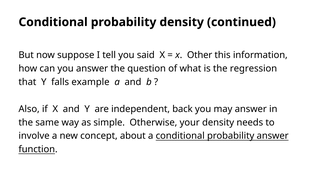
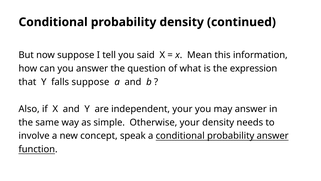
Other: Other -> Mean
regression: regression -> expression
falls example: example -> suppose
independent back: back -> your
about: about -> speak
